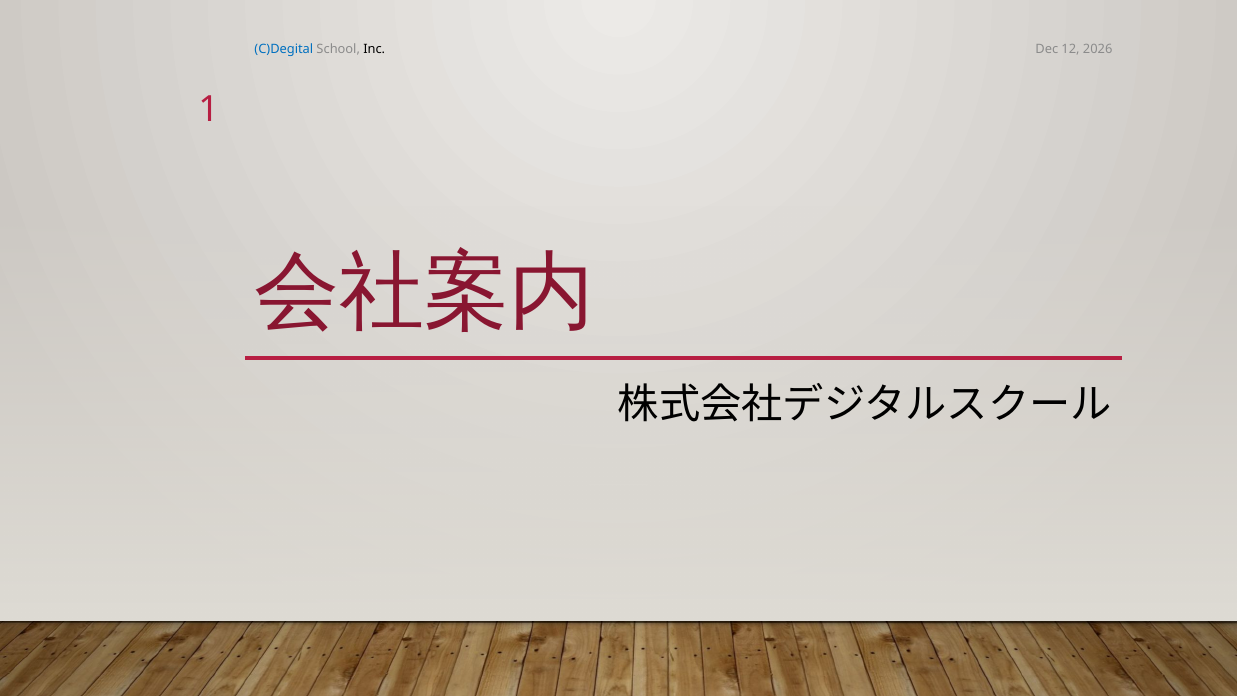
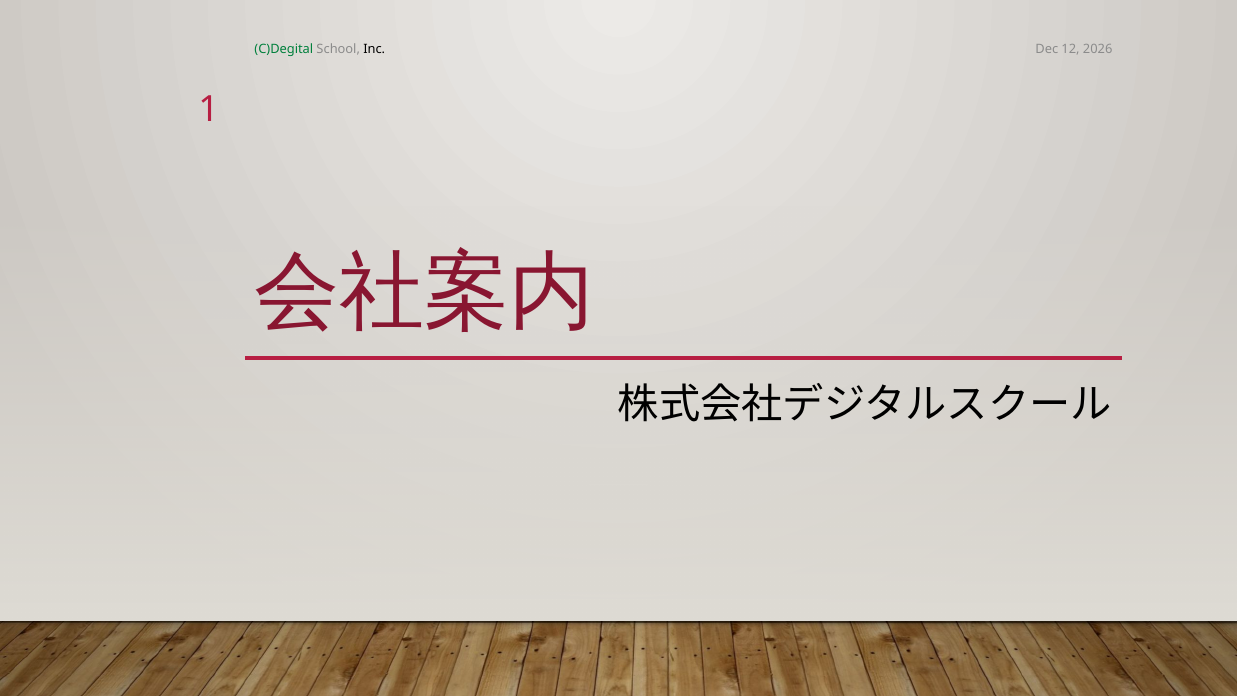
C)Degital colour: blue -> green
